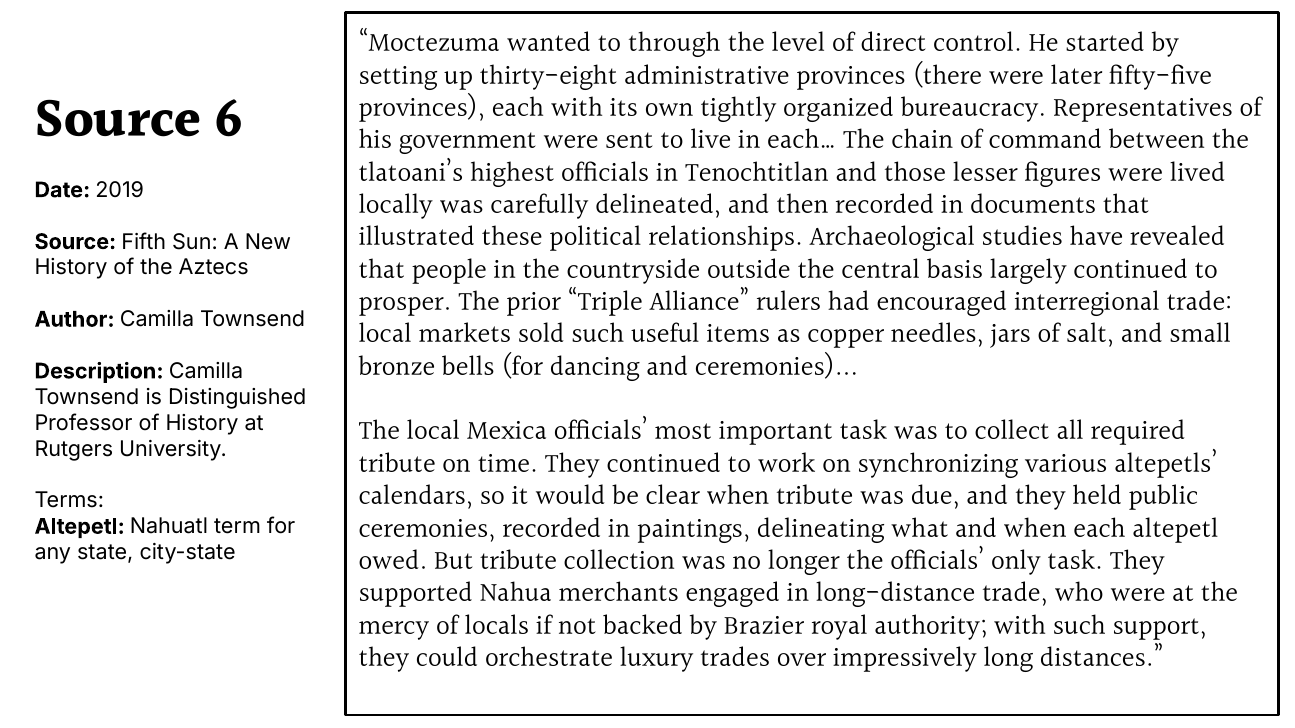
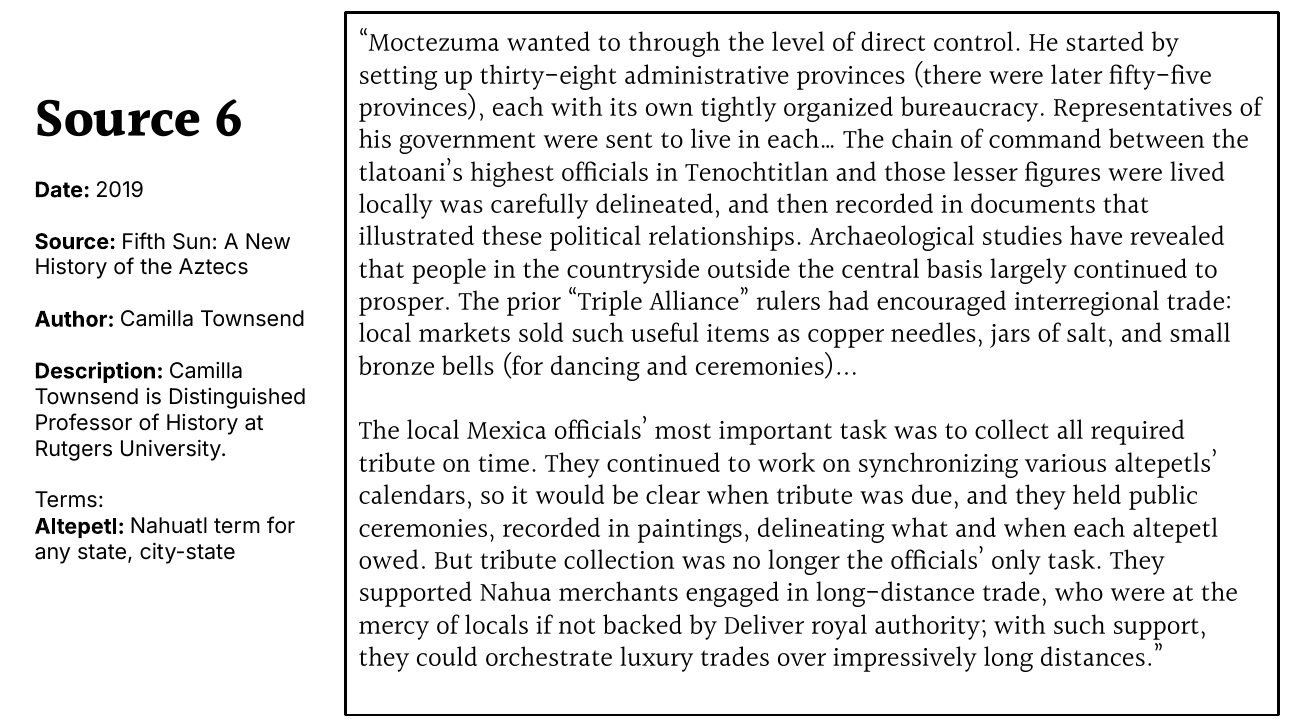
Brazier: Brazier -> Deliver
